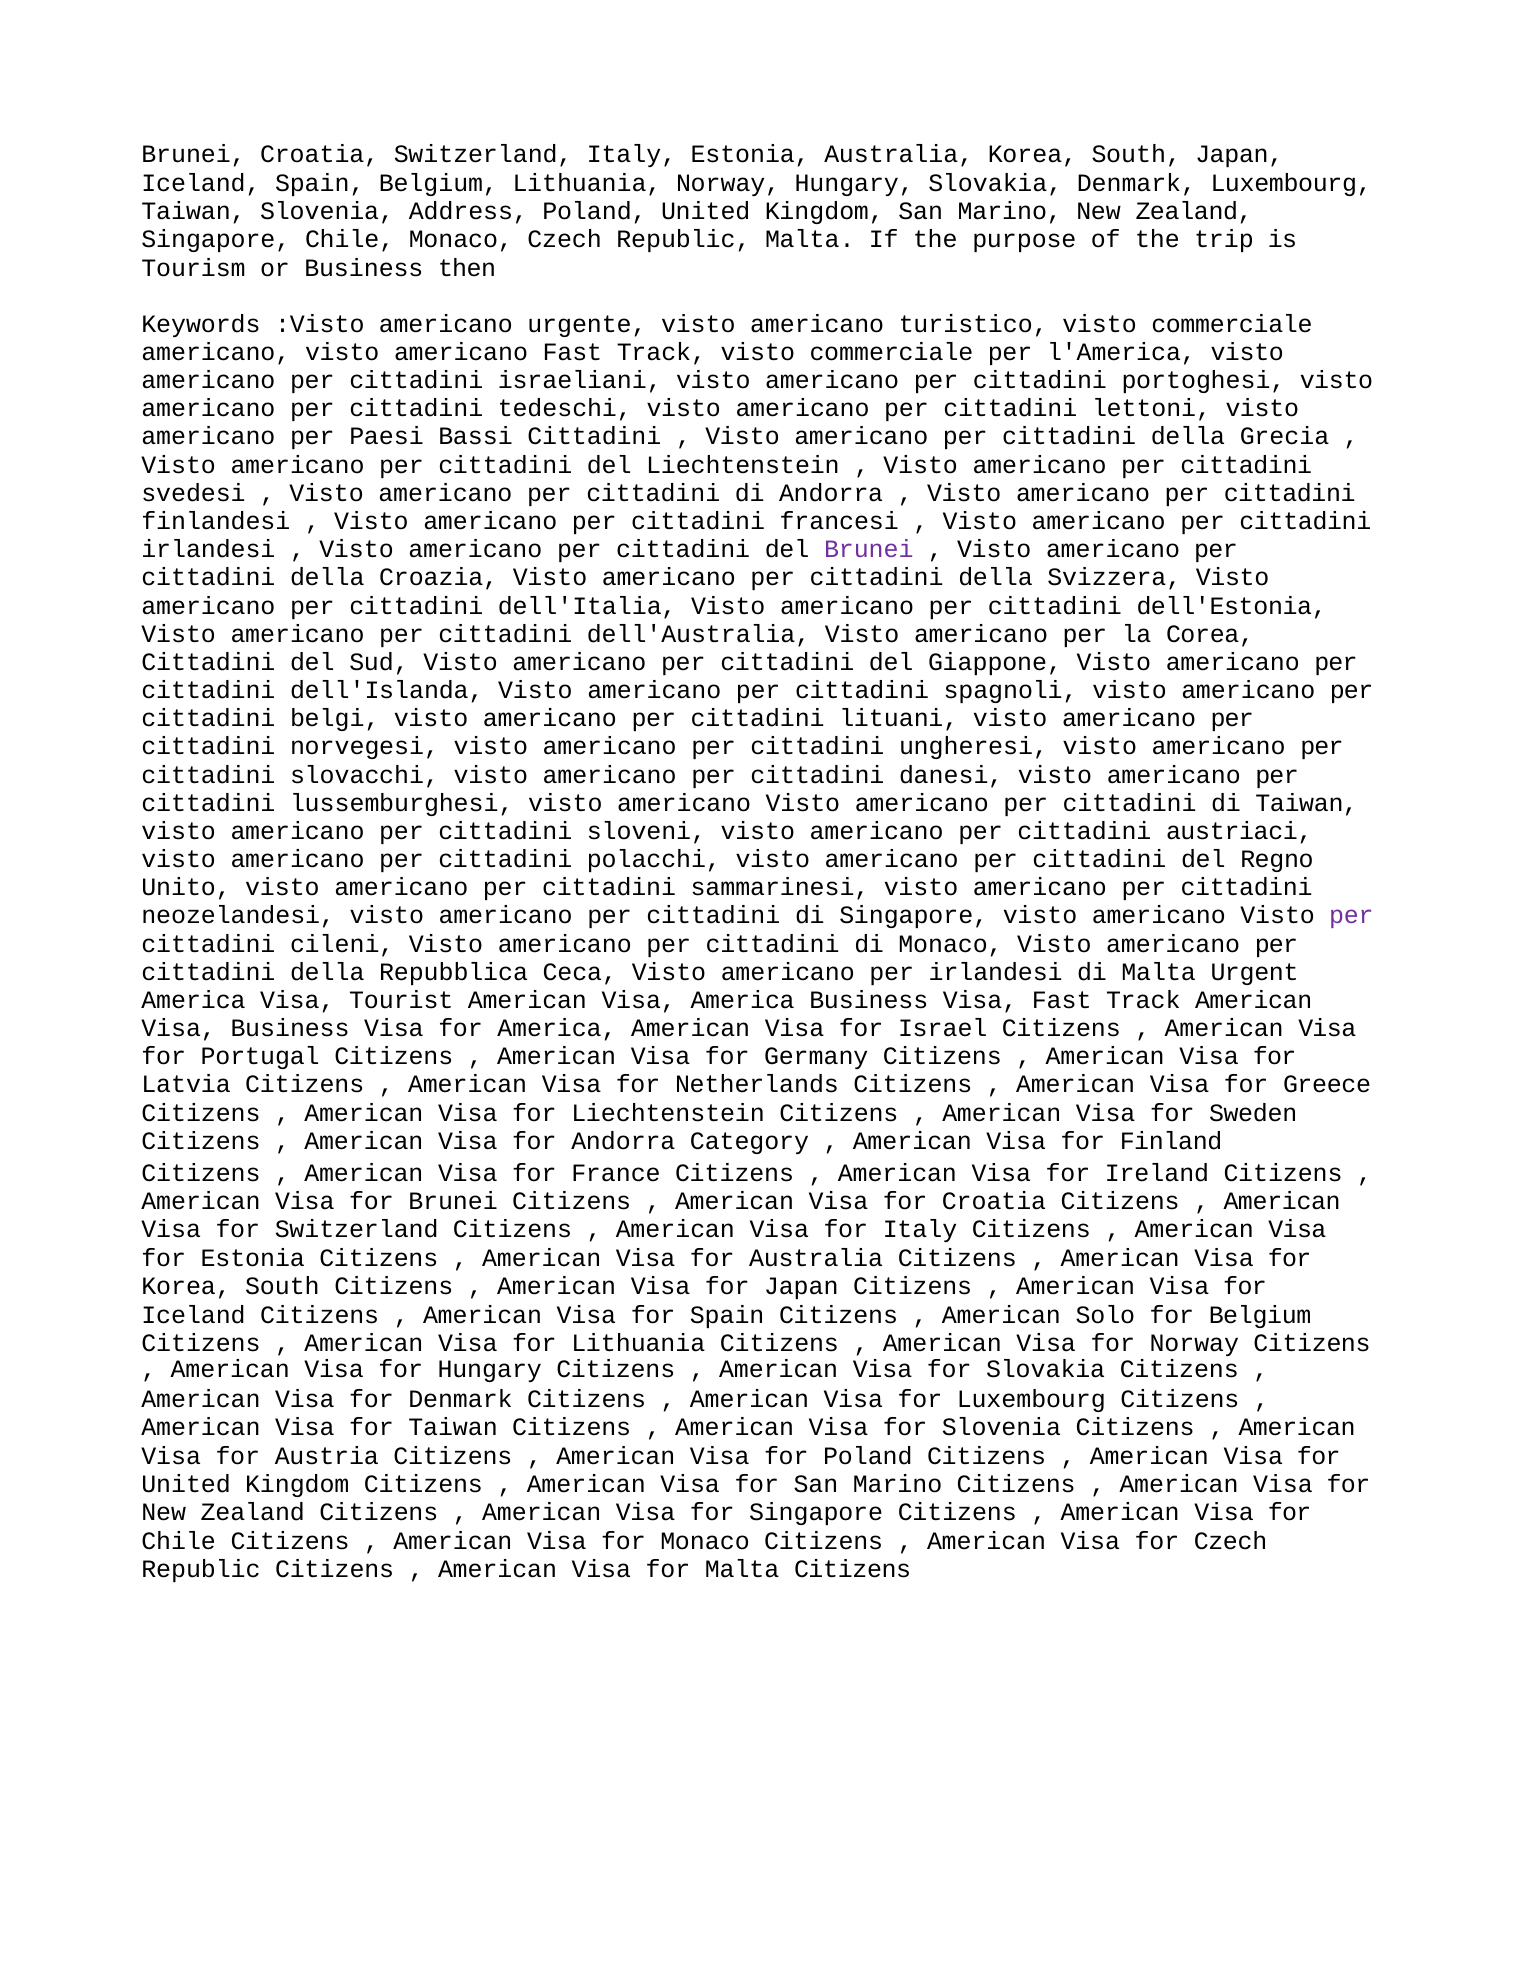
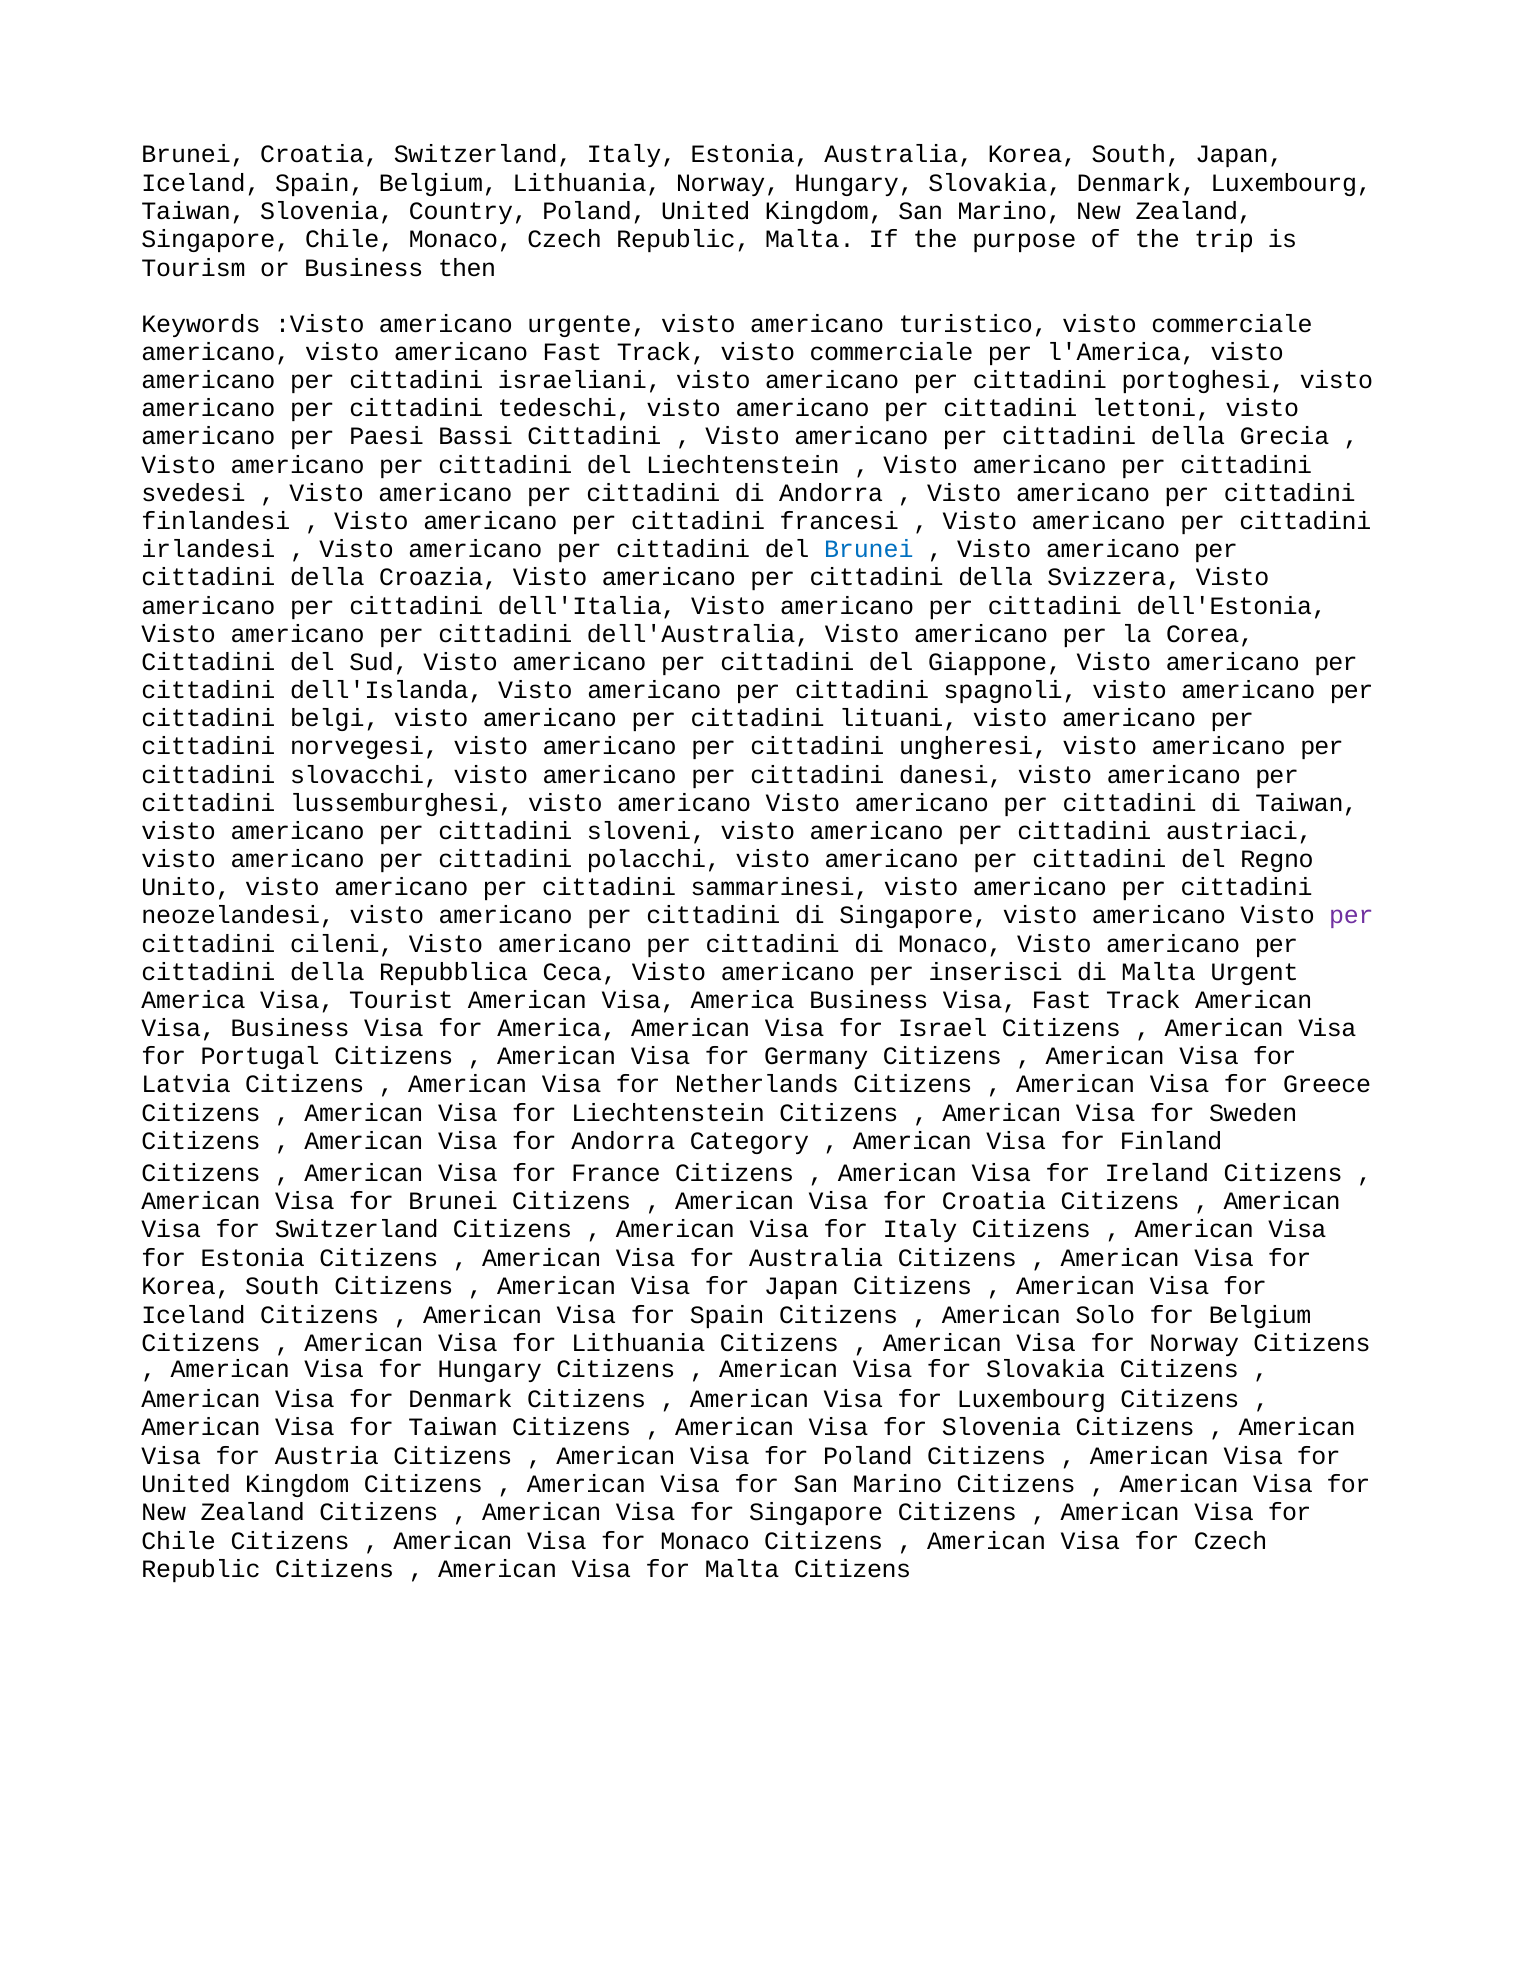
Address: Address -> Country
Brunei at (869, 550) colour: purple -> blue
per irlandesi: irlandesi -> inserisci
